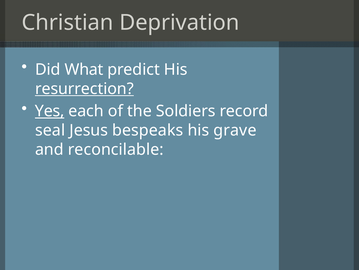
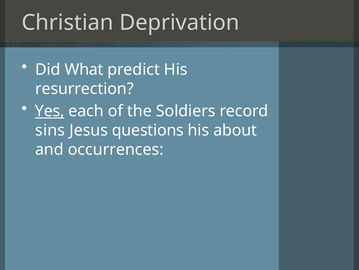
resurrection underline: present -> none
seal: seal -> sins
bespeaks: bespeaks -> questions
grave: grave -> about
reconcilable: reconcilable -> occurrences
